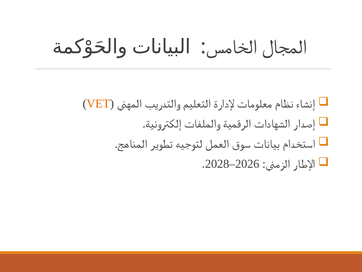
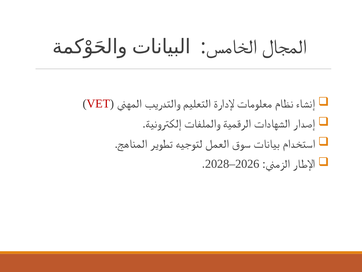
VET colour: orange -> red
